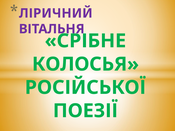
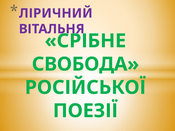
КОЛОСЬЯ: КОЛОСЬЯ -> СВОБОДА
